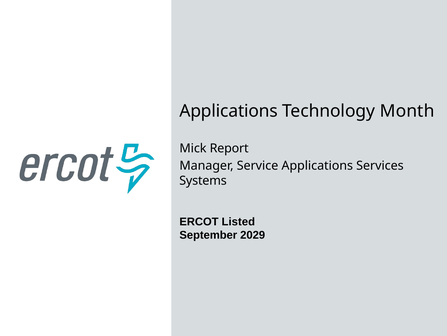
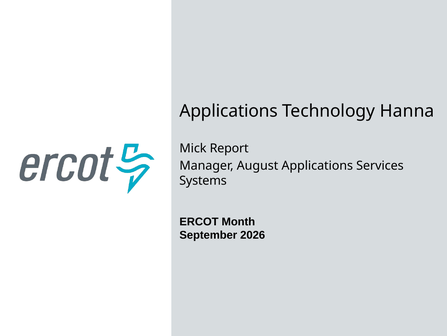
Month: Month -> Hanna
Service: Service -> August
Listed: Listed -> Month
2029: 2029 -> 2026
